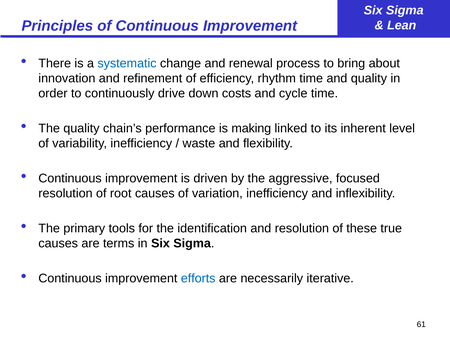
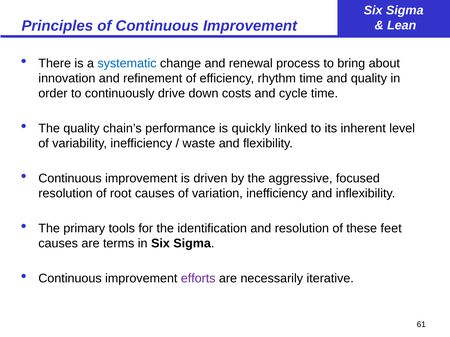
making: making -> quickly
true: true -> feet
efforts colour: blue -> purple
